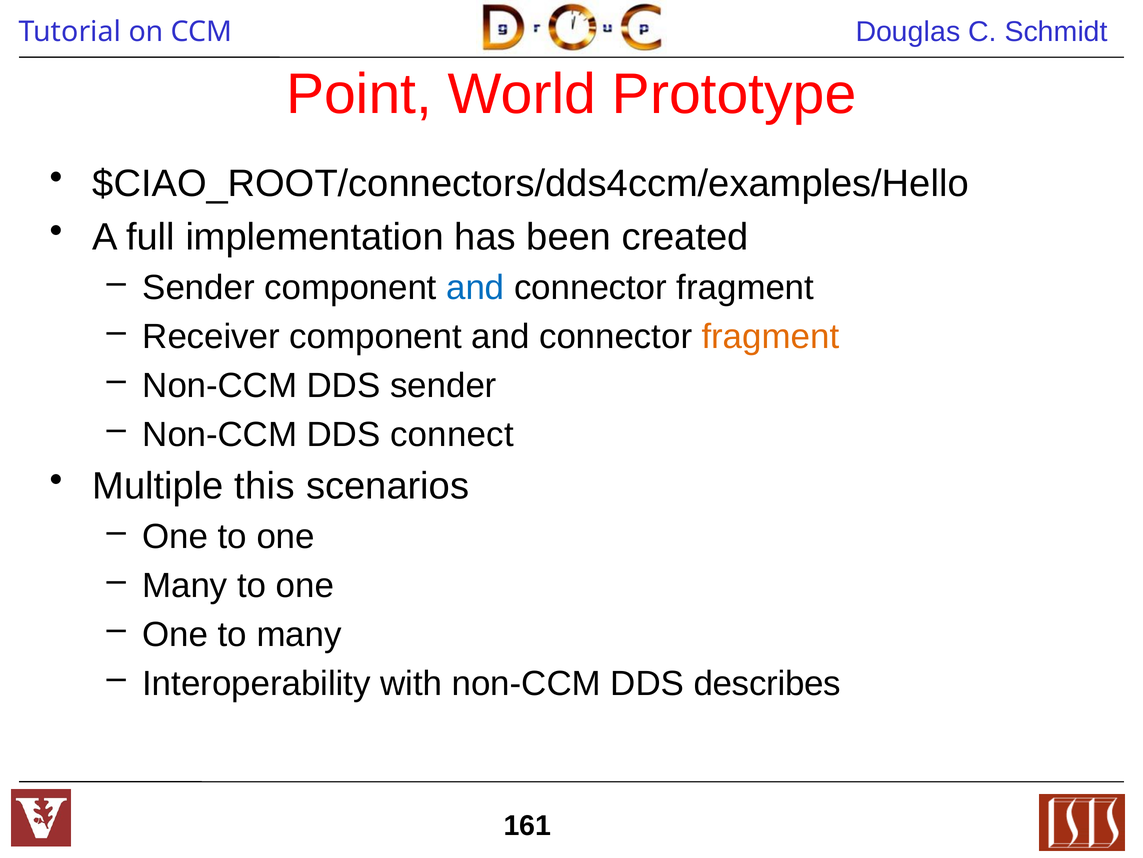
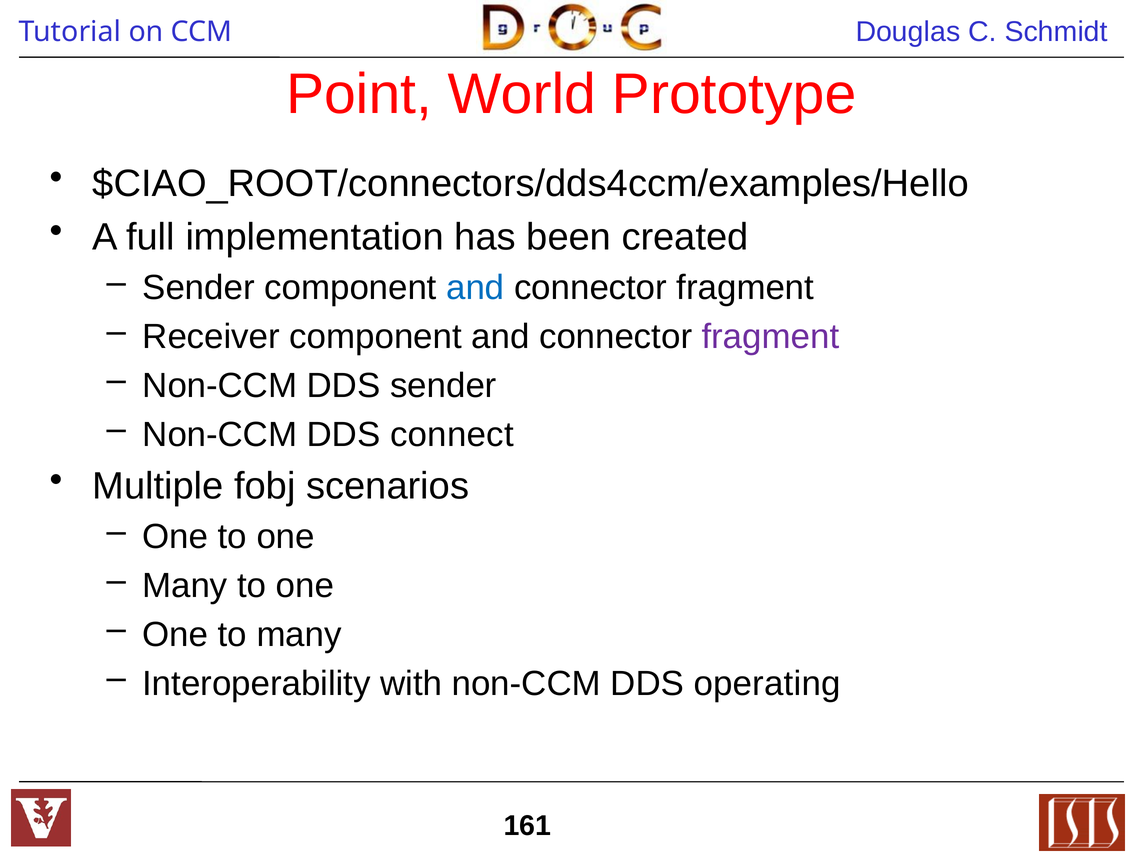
fragment at (770, 336) colour: orange -> purple
this: this -> fobj
describes: describes -> operating
